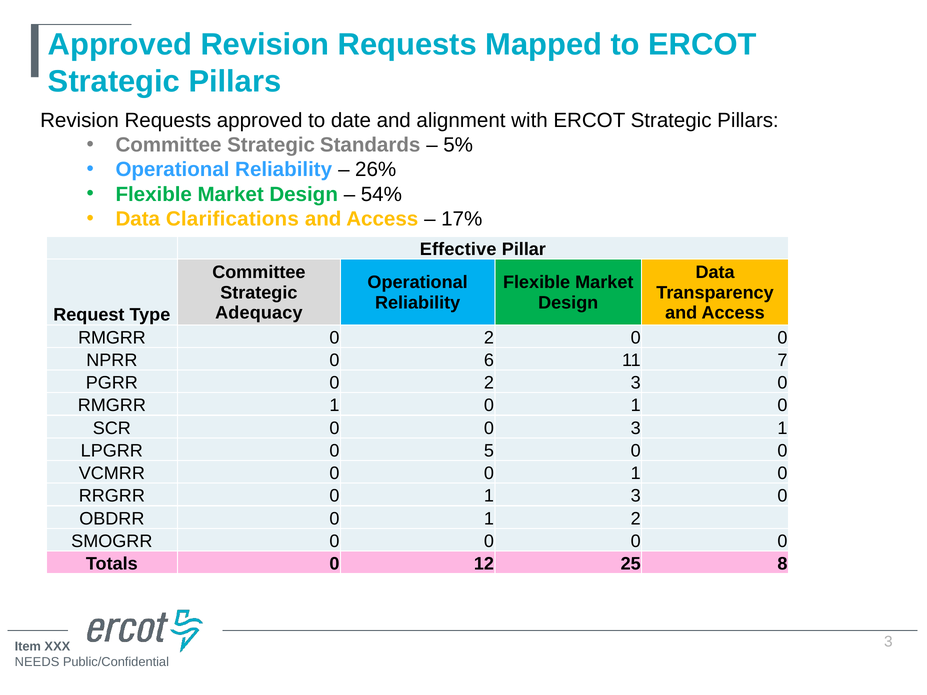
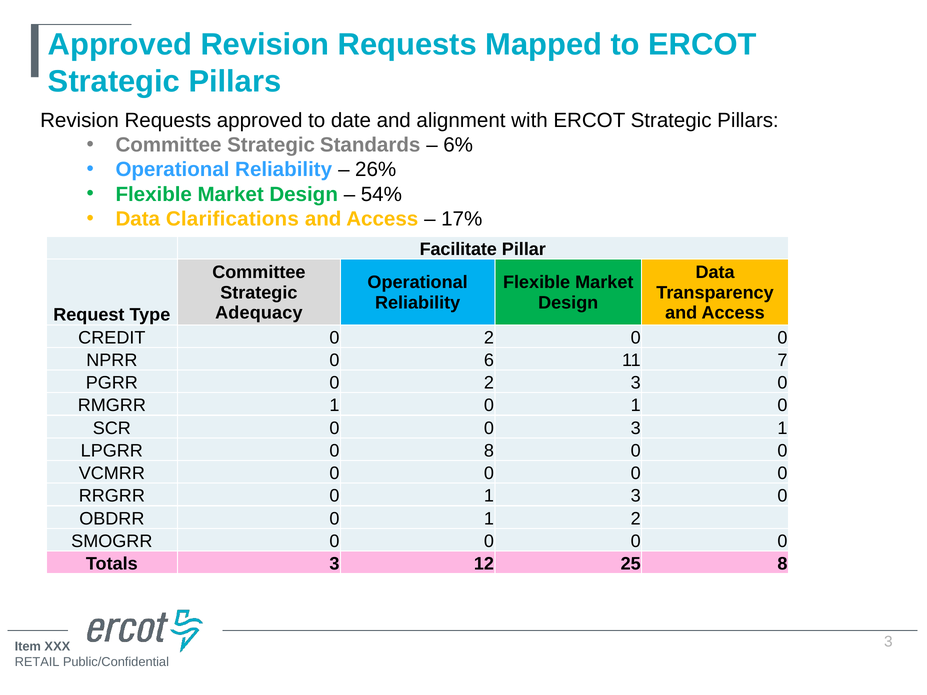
5%: 5% -> 6%
Effective: Effective -> Facilitate
RMGRR at (112, 338): RMGRR -> CREDIT
0 5: 5 -> 8
VCMRR 0 0 1: 1 -> 0
Totals 0: 0 -> 3
NEEDS: NEEDS -> RETAIL
